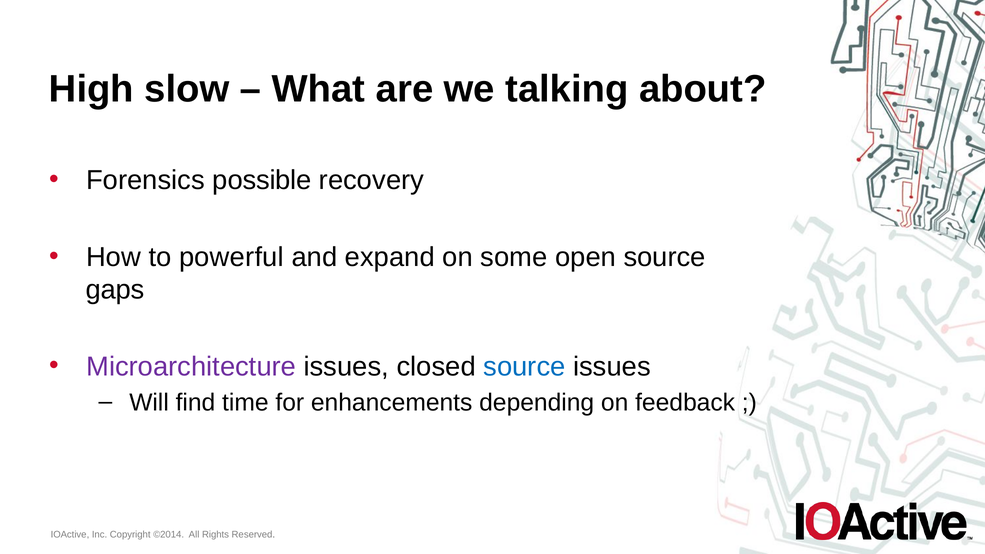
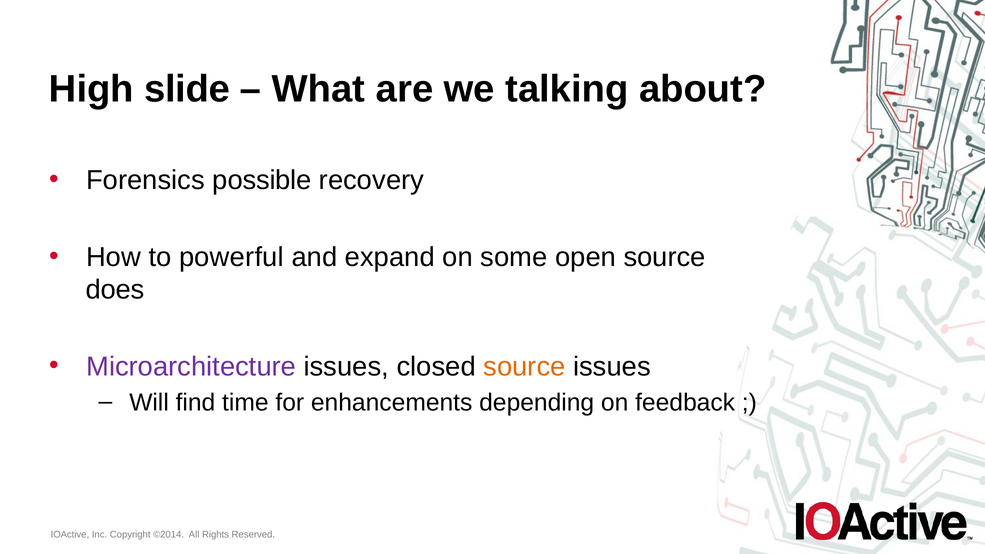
slow: slow -> slide
gaps: gaps -> does
source at (524, 367) colour: blue -> orange
